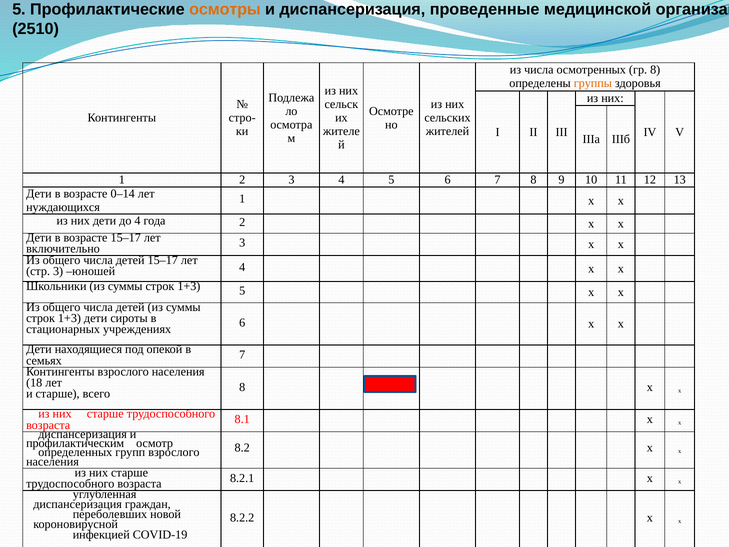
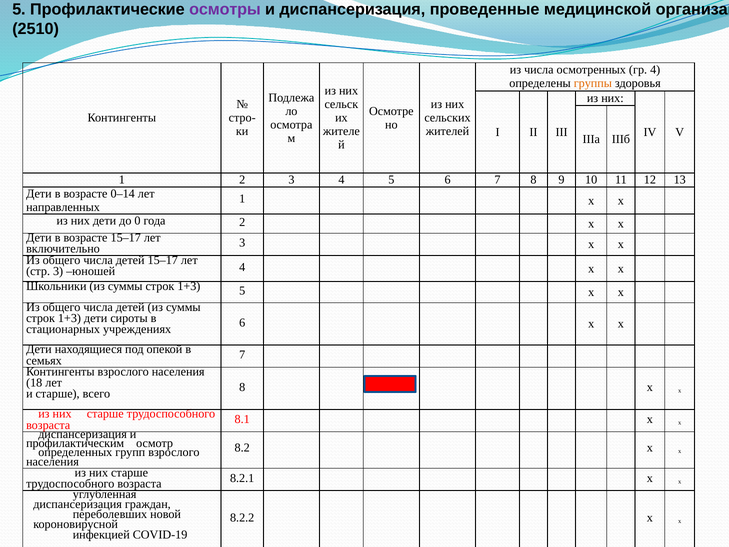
осмотры colour: orange -> purple
гр 8: 8 -> 4
нуждающихся: нуждающихся -> направленных
до 4: 4 -> 0
